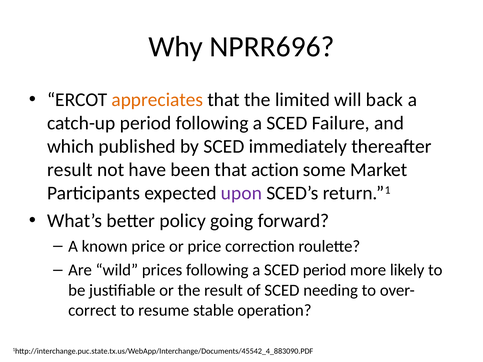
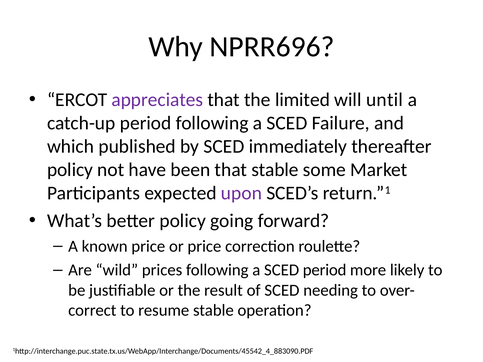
appreciates colour: orange -> purple
back: back -> until
result at (70, 170): result -> policy
that action: action -> stable
